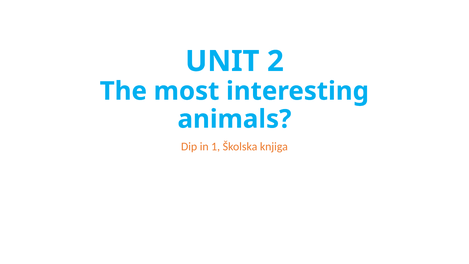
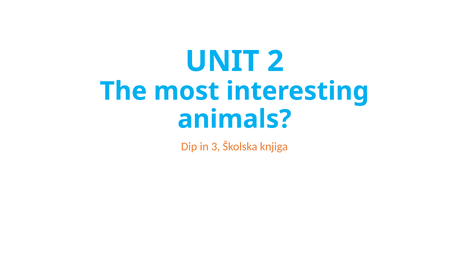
1: 1 -> 3
